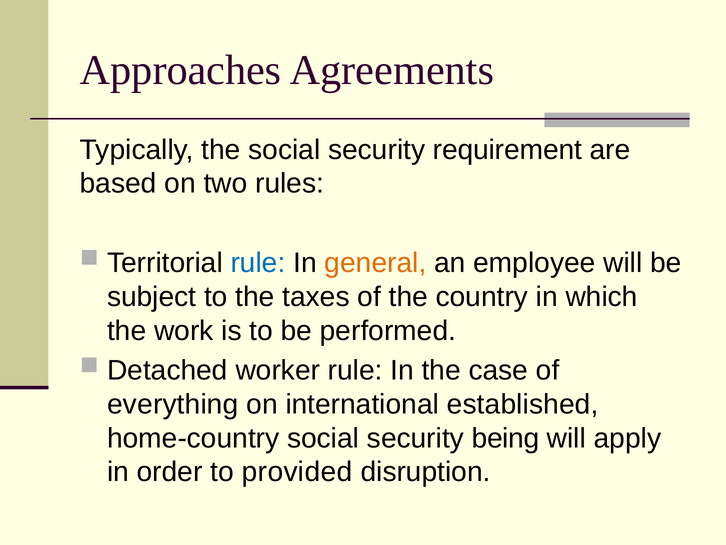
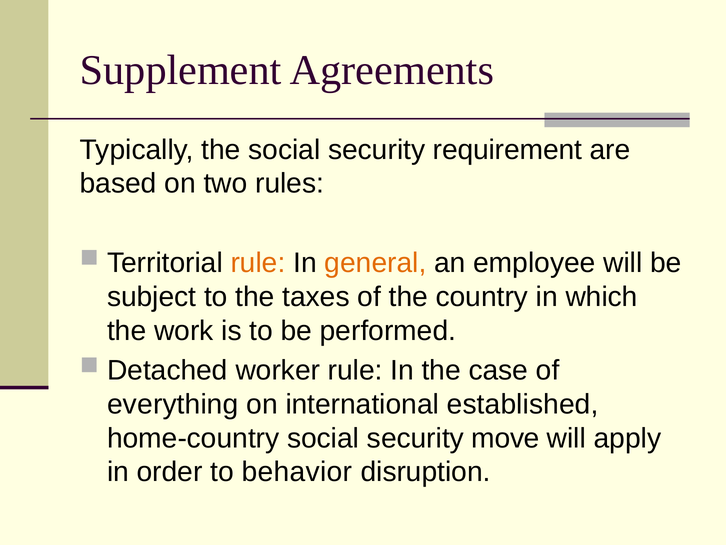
Approaches: Approaches -> Supplement
rule at (258, 263) colour: blue -> orange
being: being -> move
provided: provided -> behavior
